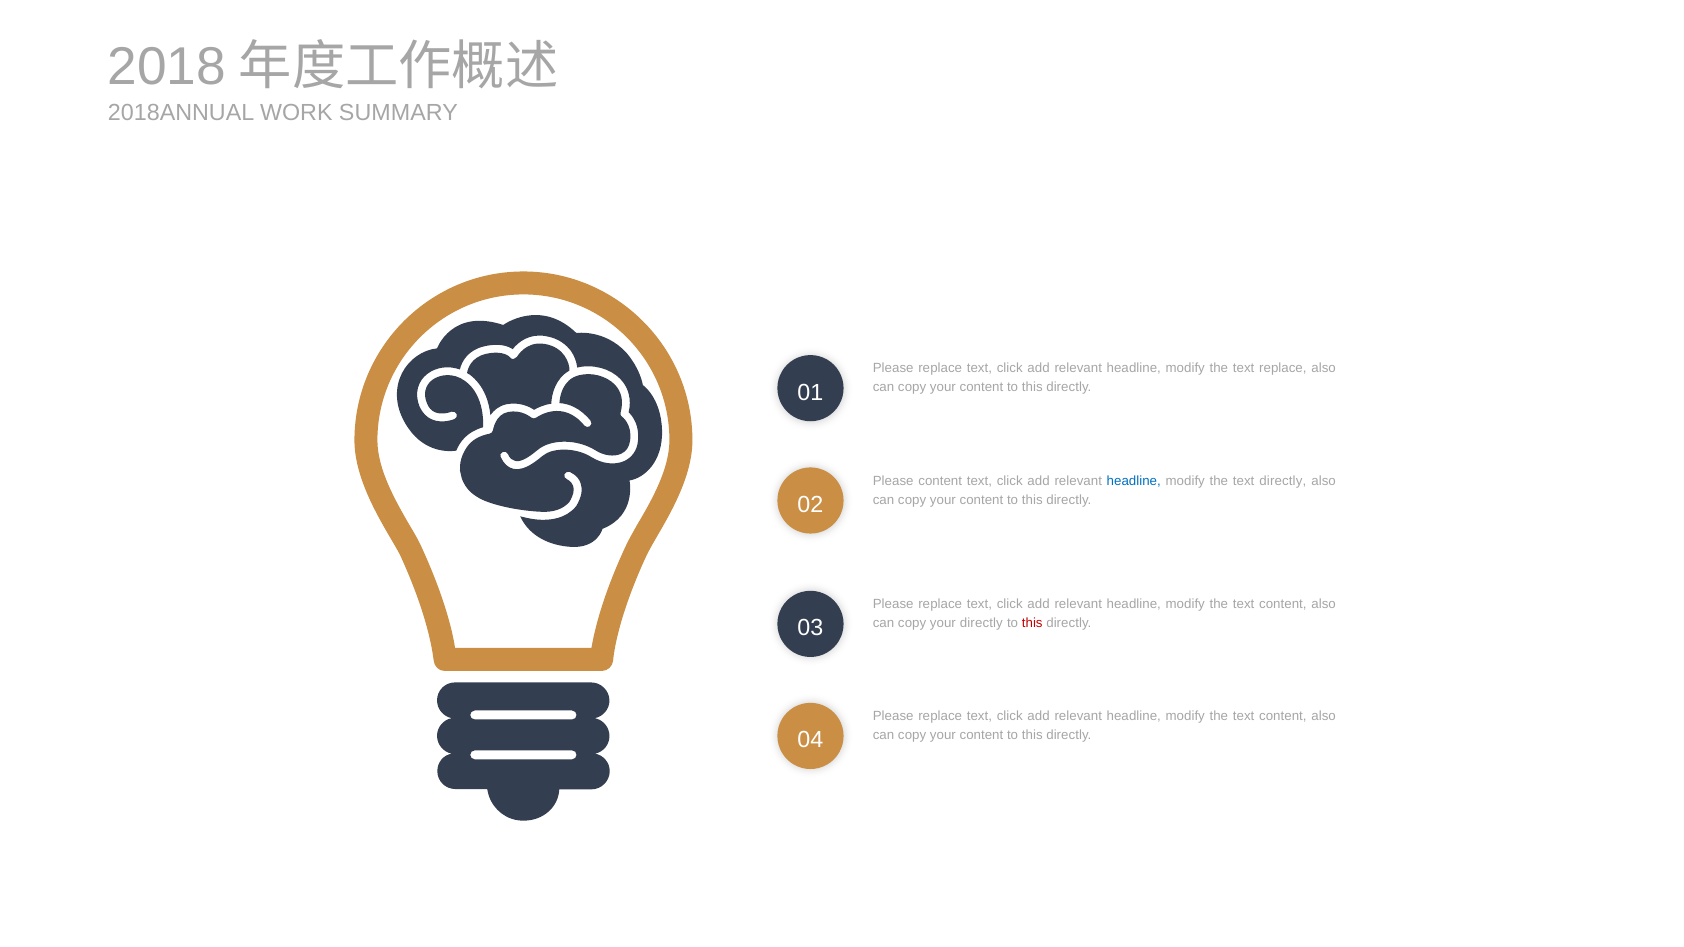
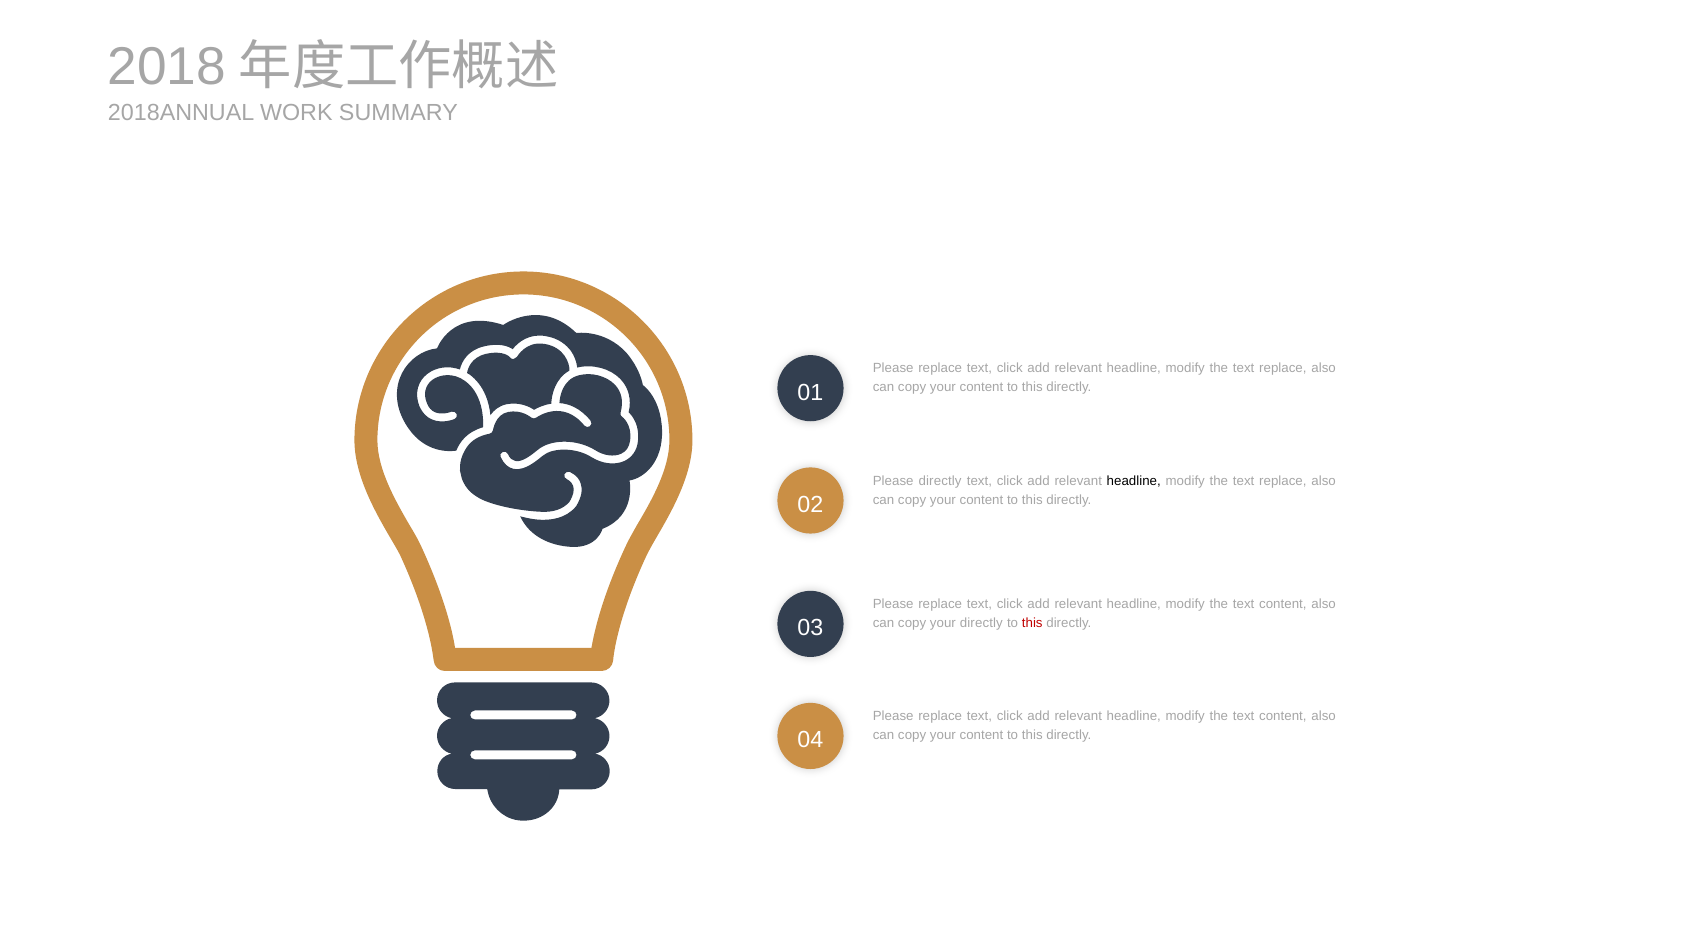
Please content: content -> directly
headline at (1134, 481) colour: blue -> black
directly at (1283, 481): directly -> replace
